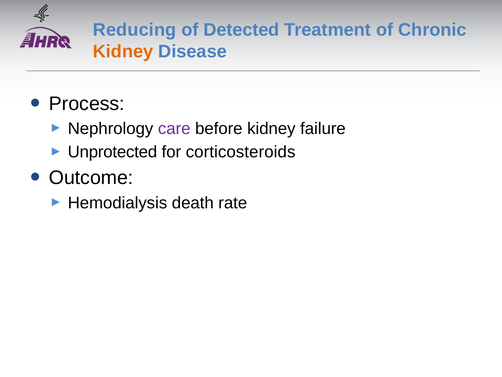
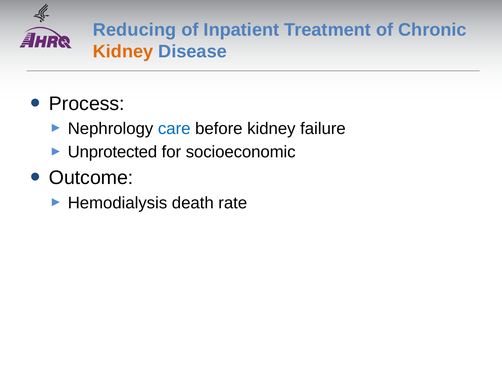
Detected: Detected -> Inpatient
care colour: purple -> blue
corticosteroids: corticosteroids -> socioeconomic
